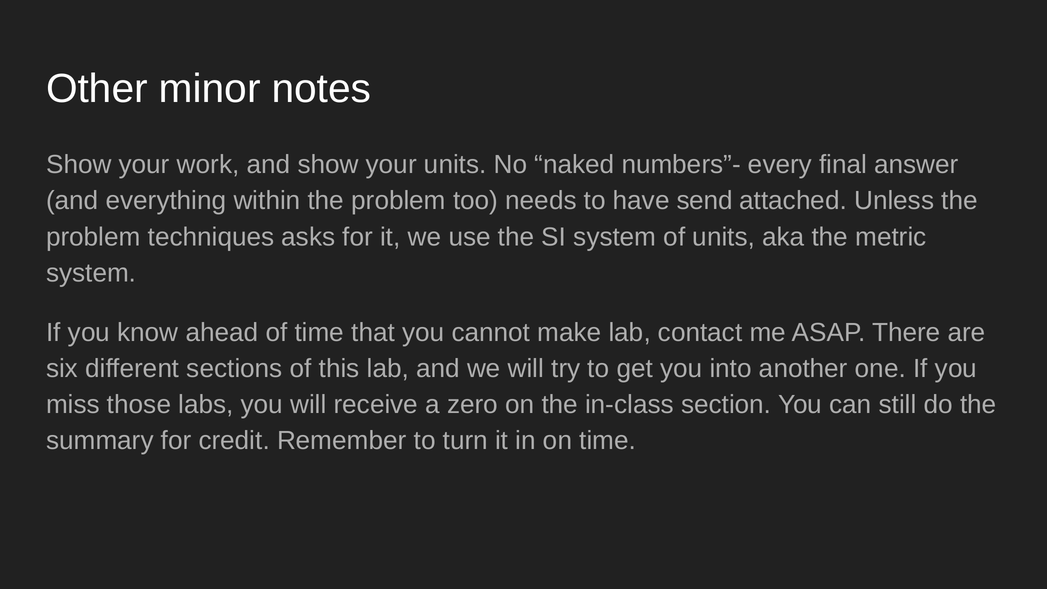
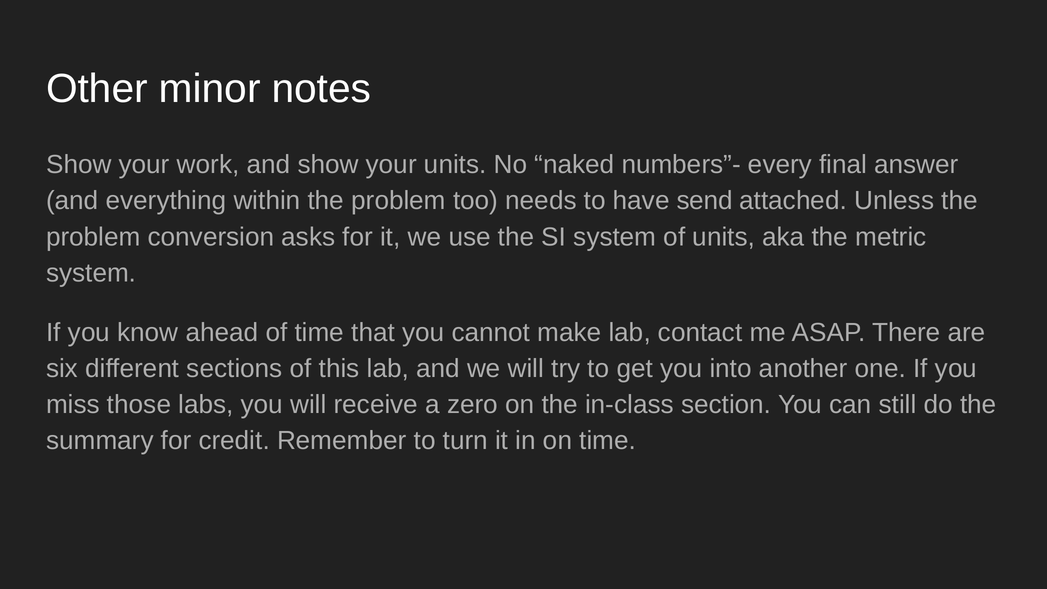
techniques: techniques -> conversion
